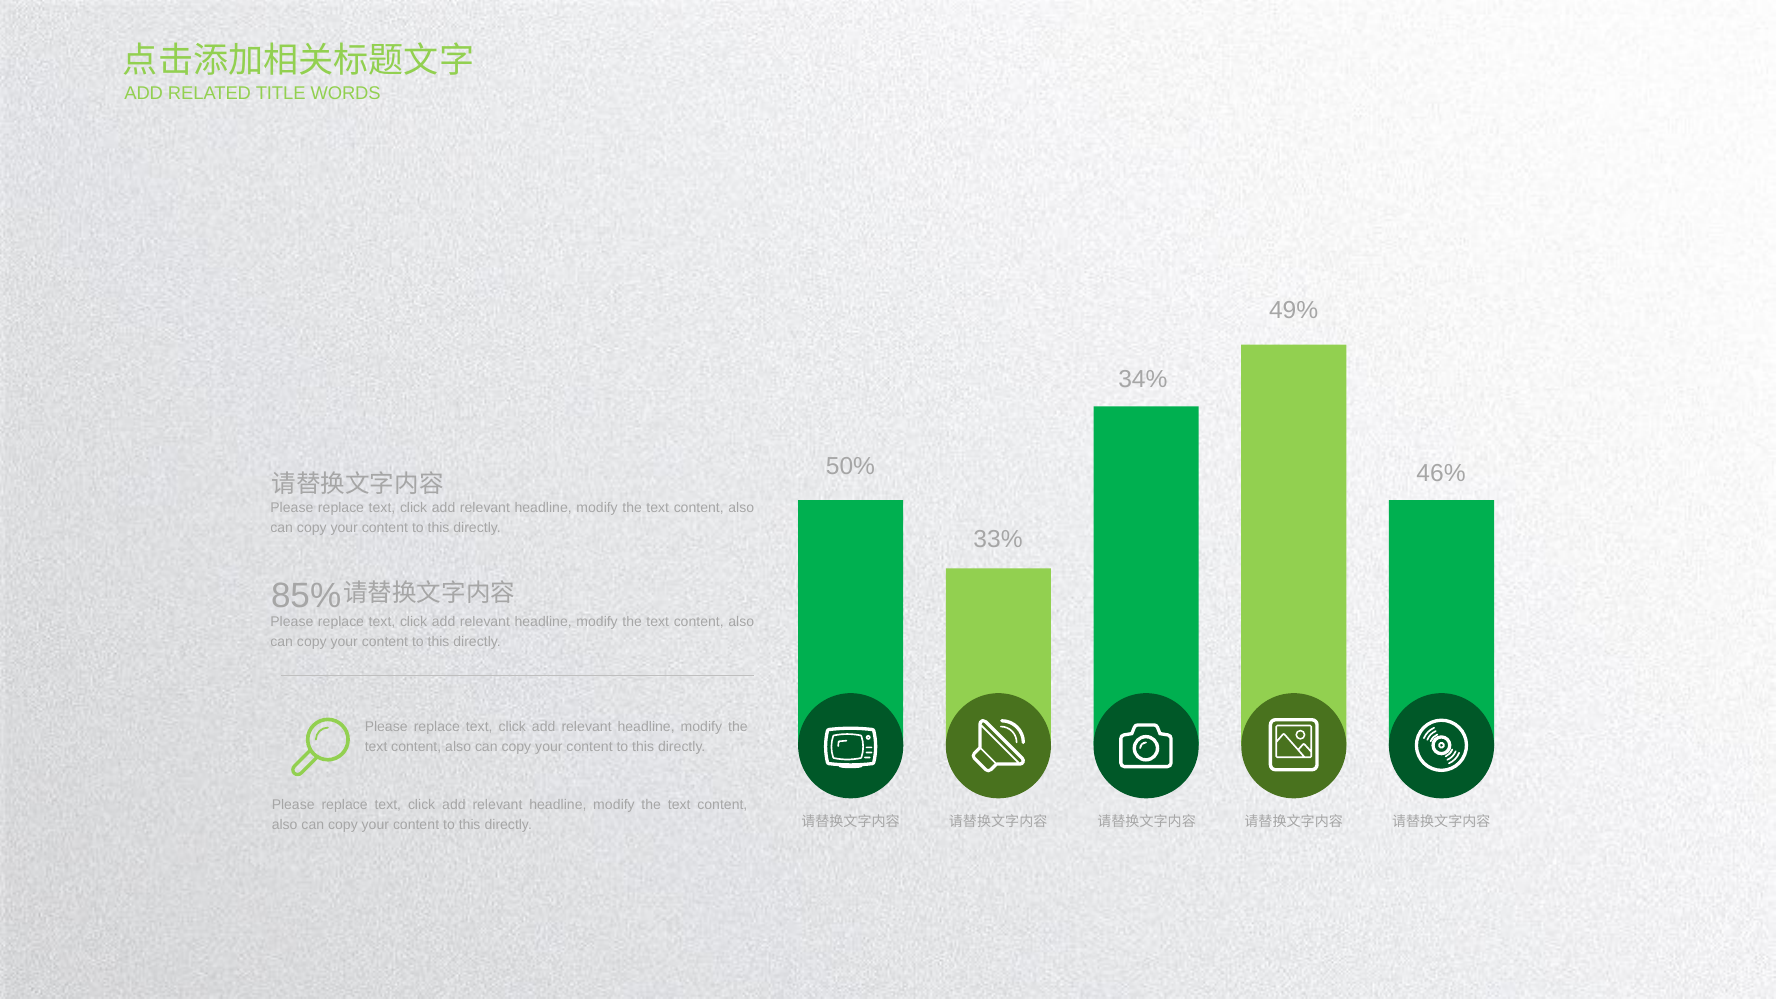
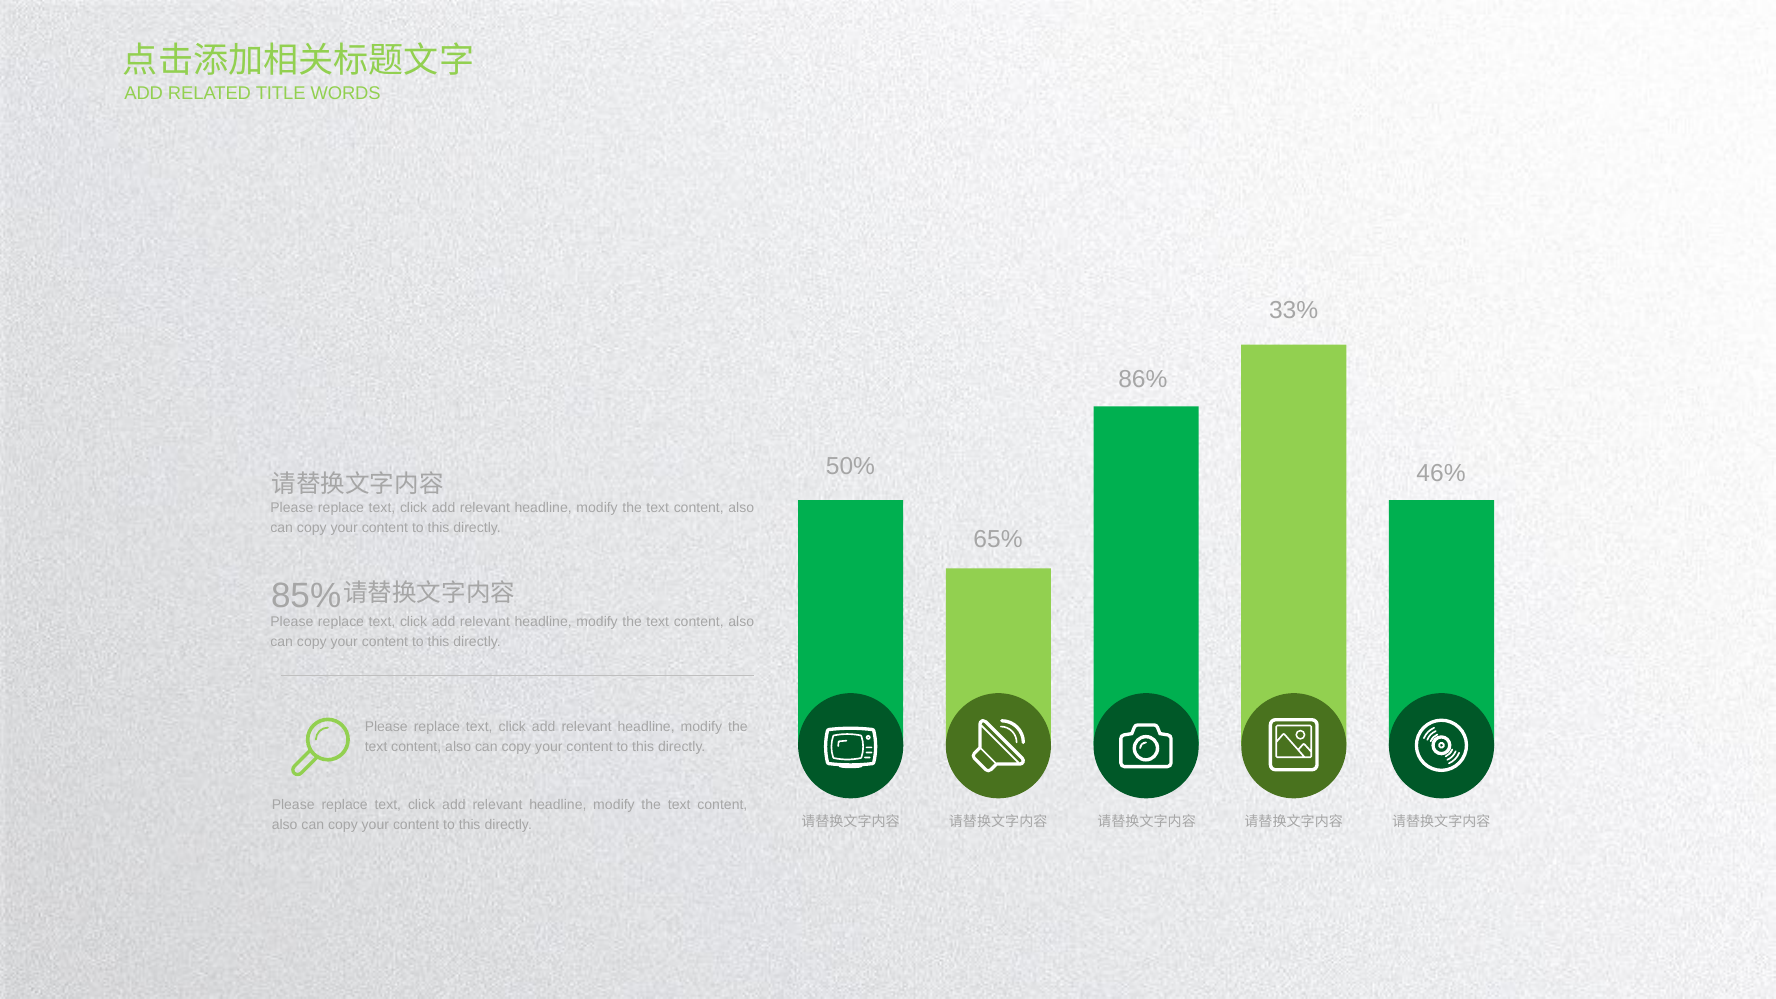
49%: 49% -> 33%
34%: 34% -> 86%
33%: 33% -> 65%
